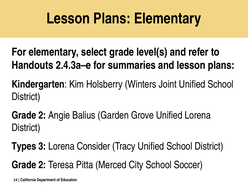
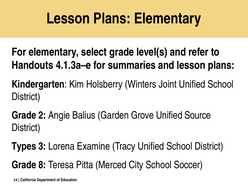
2.4.3a–e: 2.4.3a–e -> 4.1.3a–e
Unified Lorena: Lorena -> Source
Consider: Consider -> Examine
2 at (42, 165): 2 -> 8
